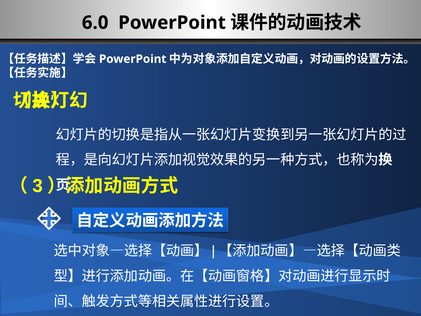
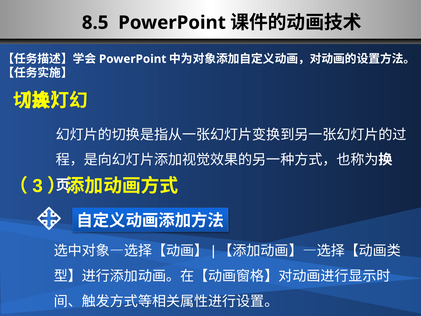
6.0: 6.0 -> 8.5
